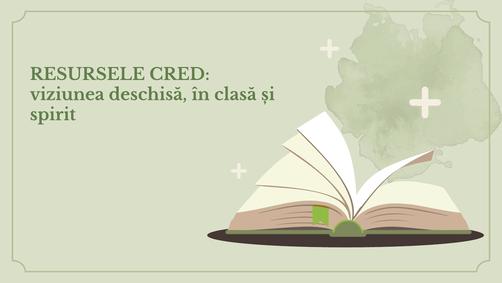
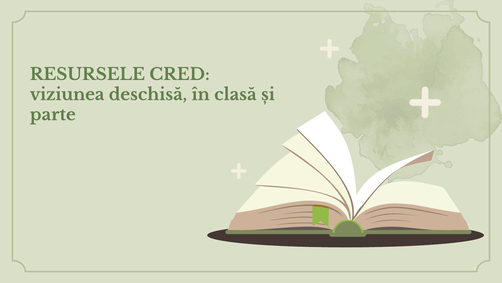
spirit: spirit -> parte
